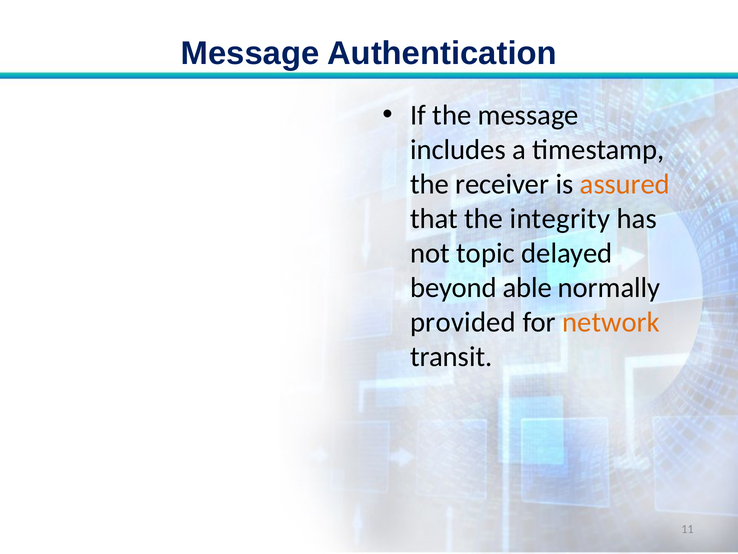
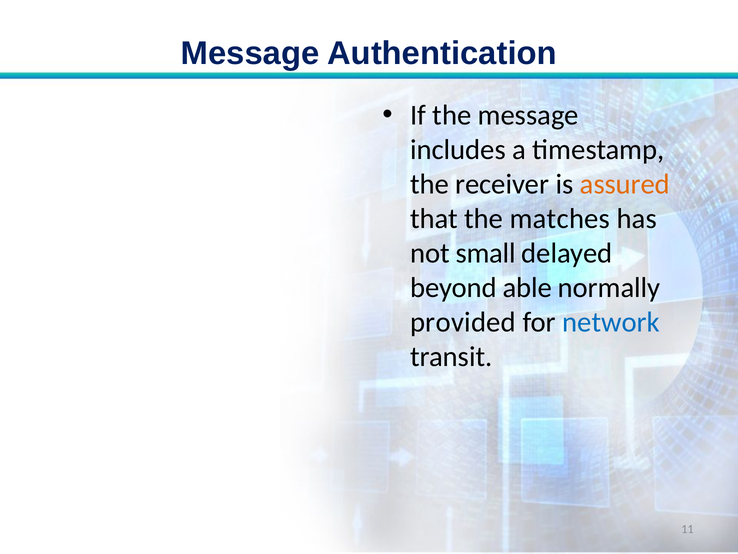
integrity: integrity -> matches
topic: topic -> small
network colour: orange -> blue
